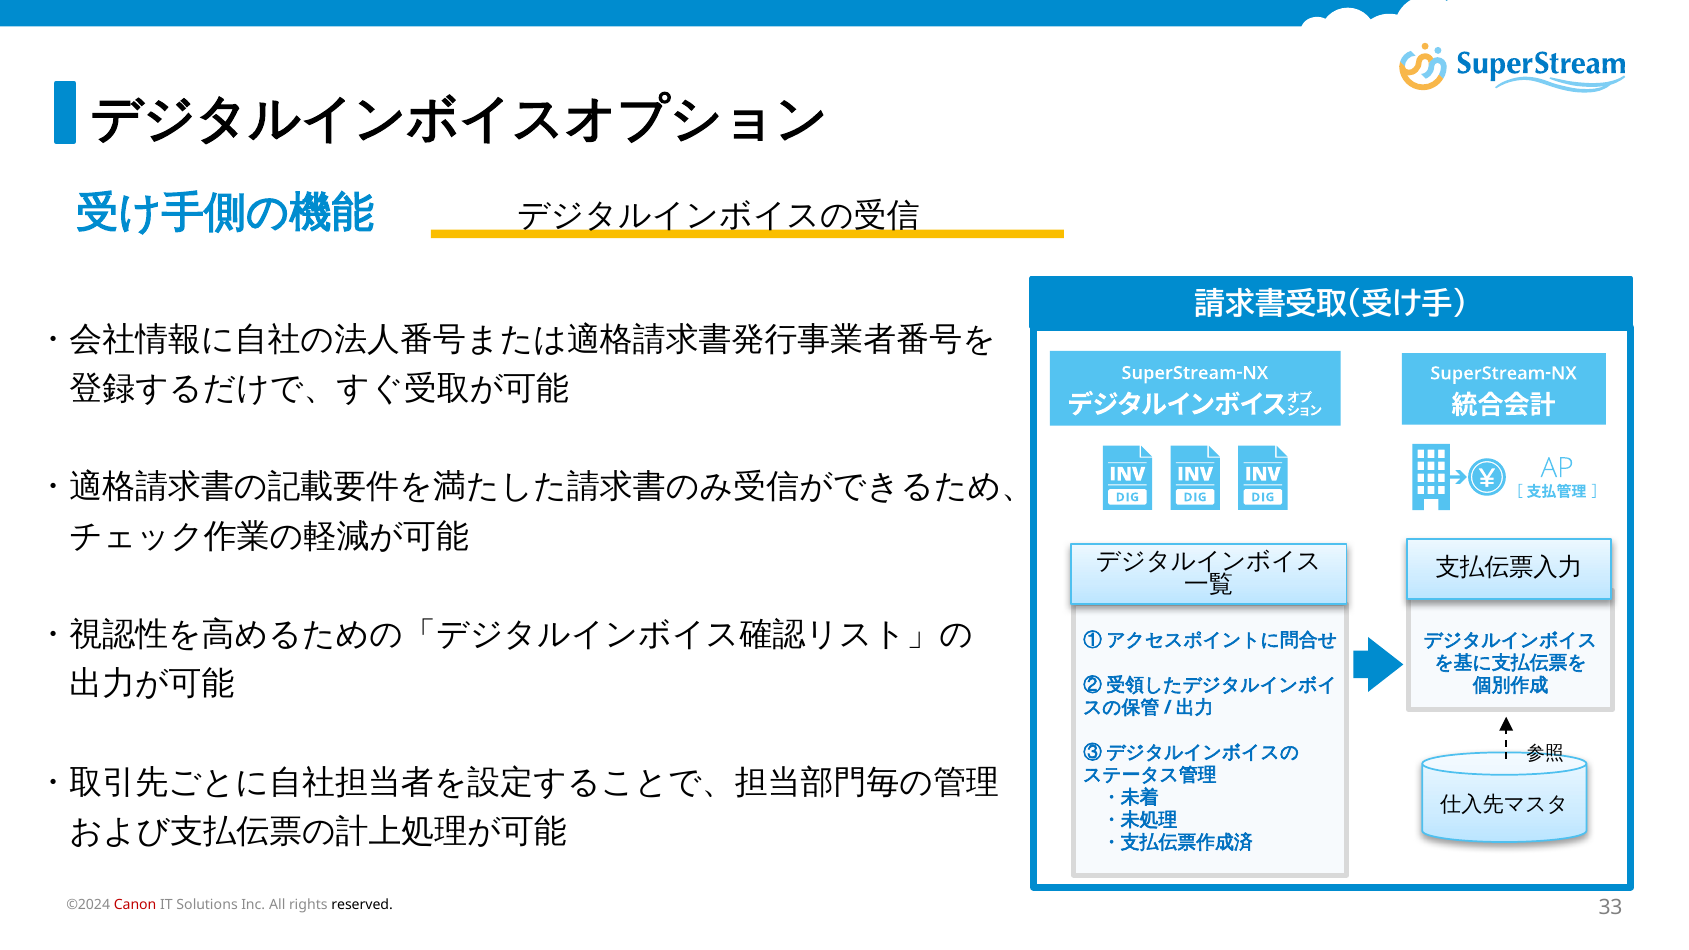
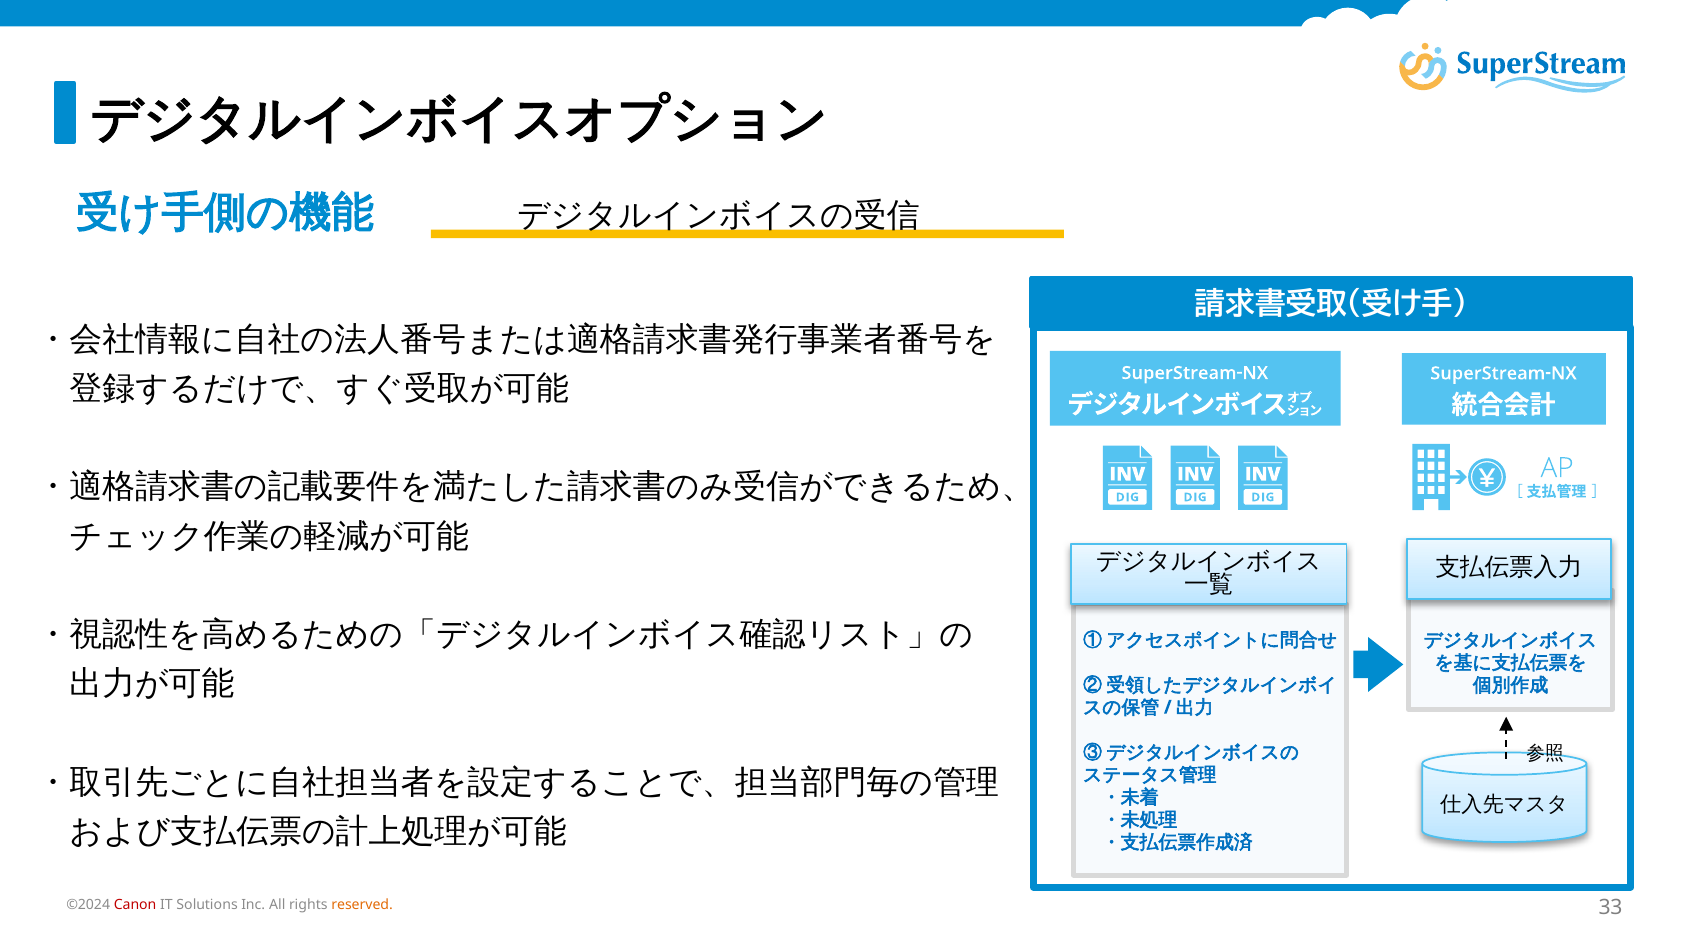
reserved colour: black -> orange
